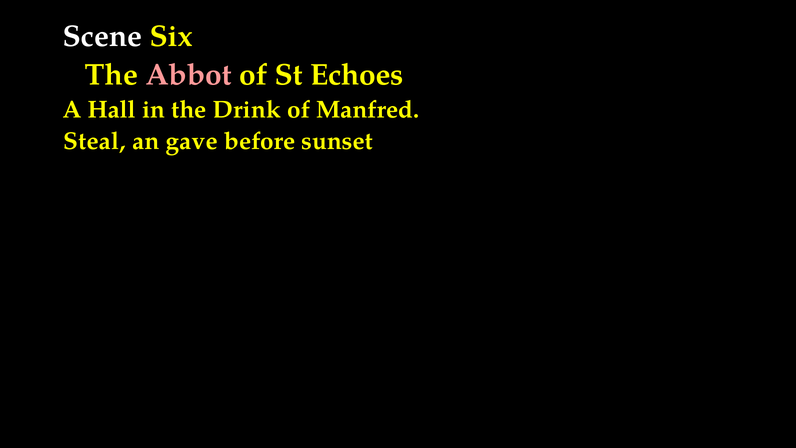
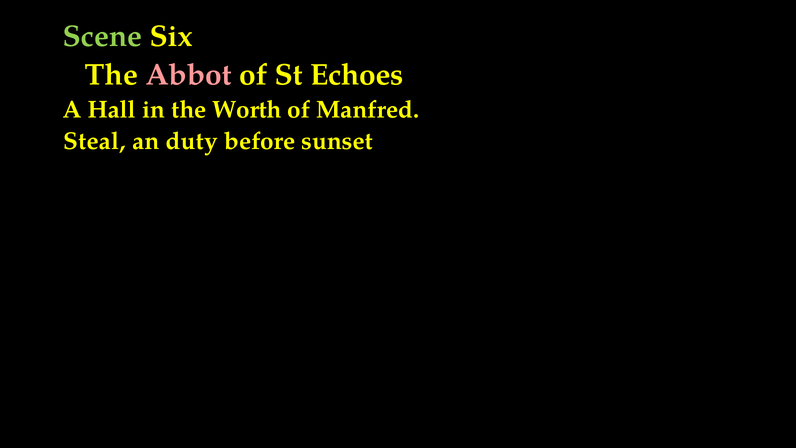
Scene colour: white -> light green
Drink: Drink -> Worth
gave: gave -> duty
